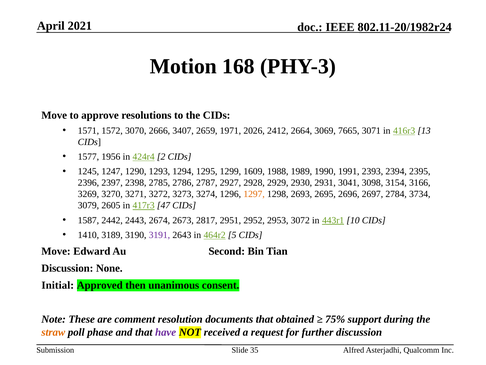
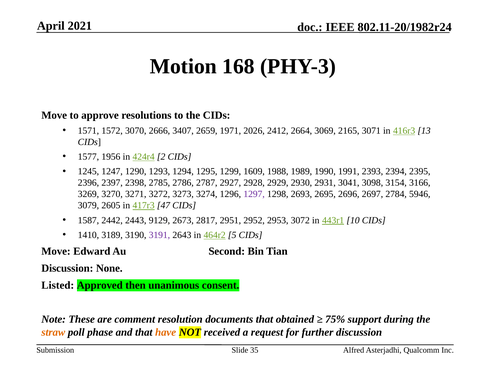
7665: 7665 -> 2165
1297 colour: orange -> purple
3734: 3734 -> 5946
2674: 2674 -> 9129
Initial: Initial -> Listed
have colour: purple -> orange
